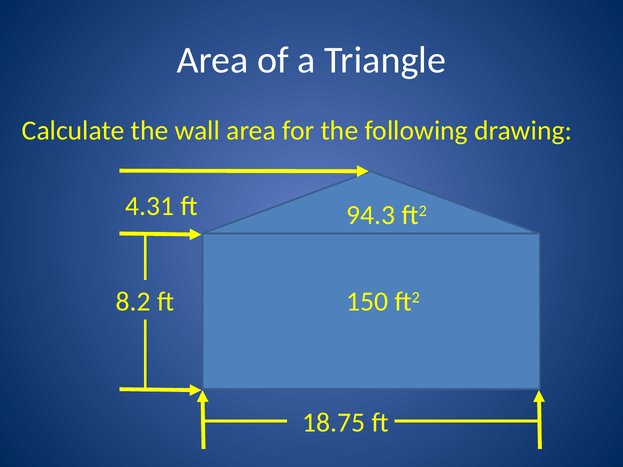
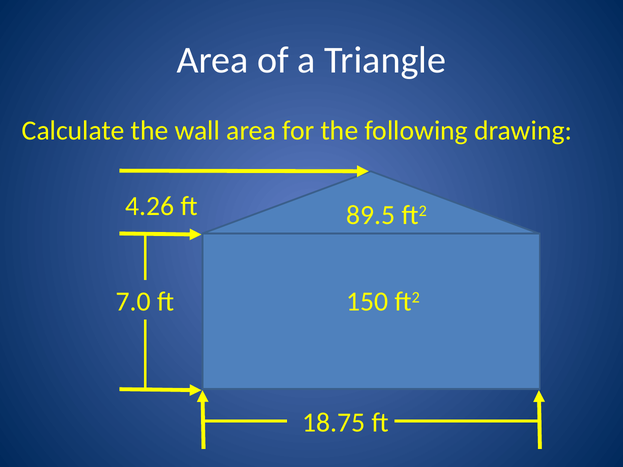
4.31: 4.31 -> 4.26
94.3: 94.3 -> 89.5
8.2: 8.2 -> 7.0
